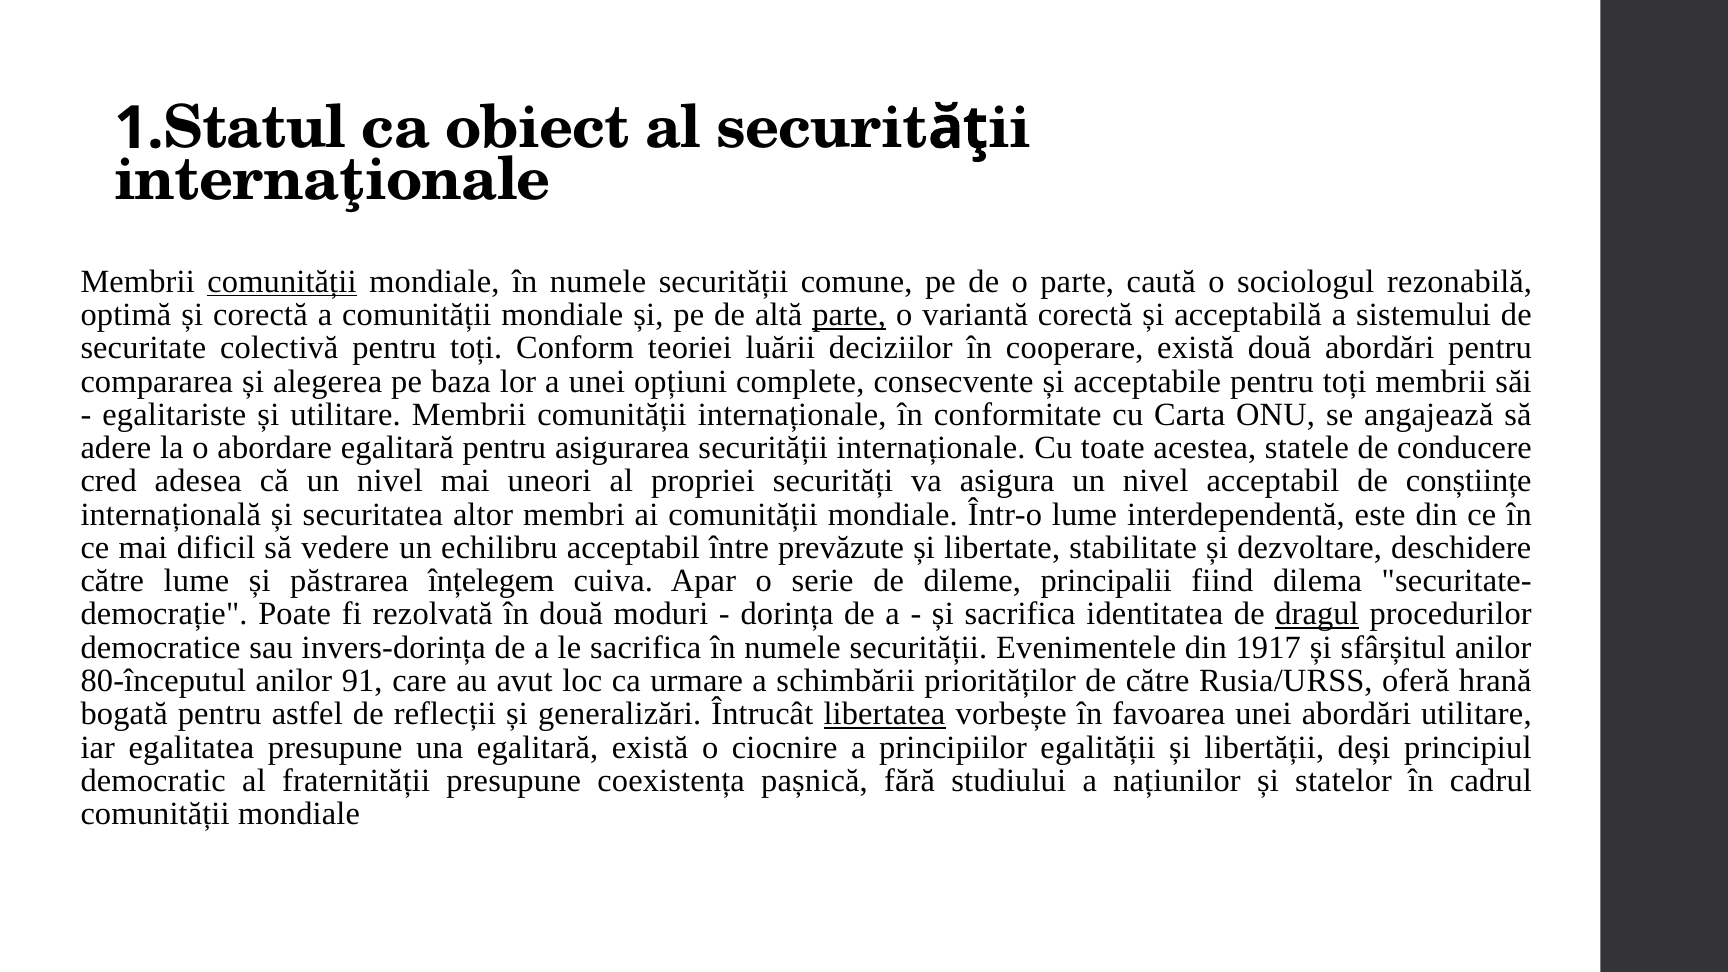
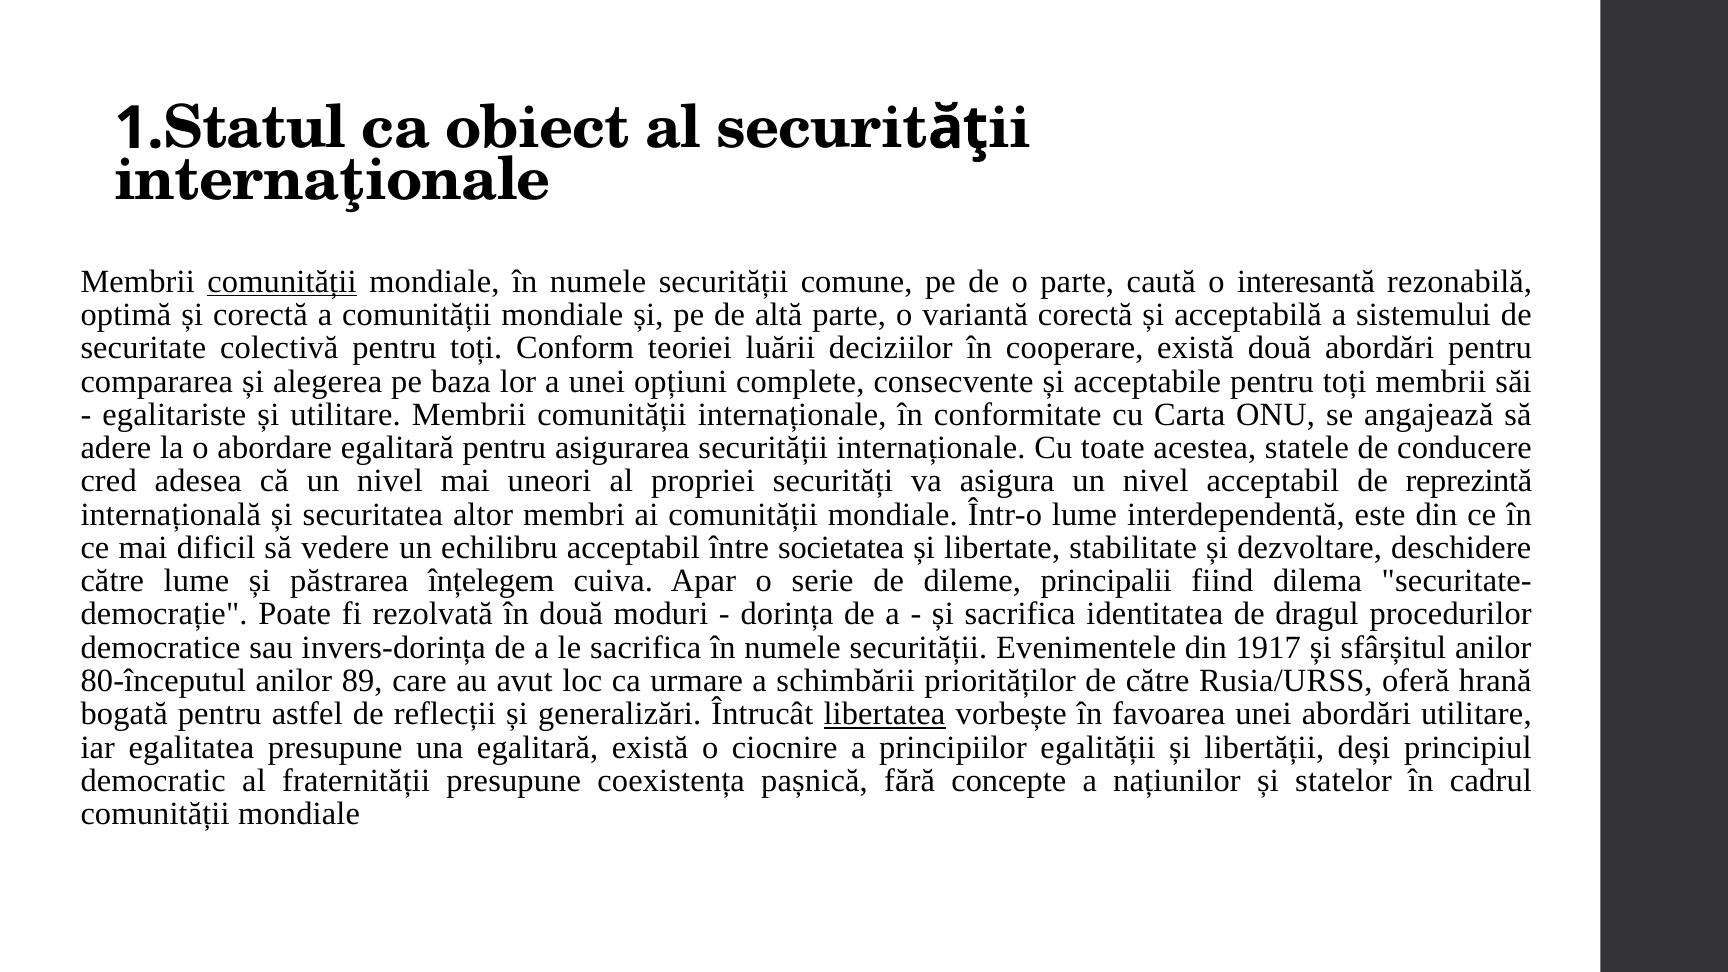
sociologul: sociologul -> interesantă
parte at (849, 315) underline: present -> none
conștiințe: conștiințe -> reprezintă
prevăzute: prevăzute -> societatea
dragul underline: present -> none
91: 91 -> 89
studiului: studiului -> concepte
